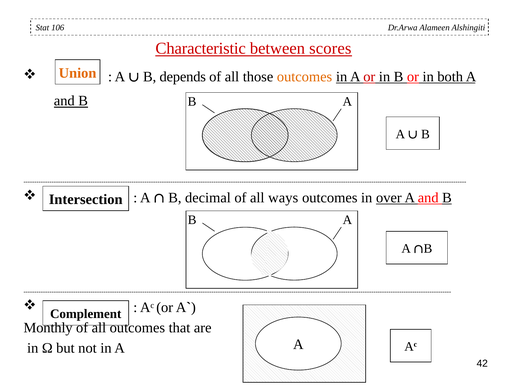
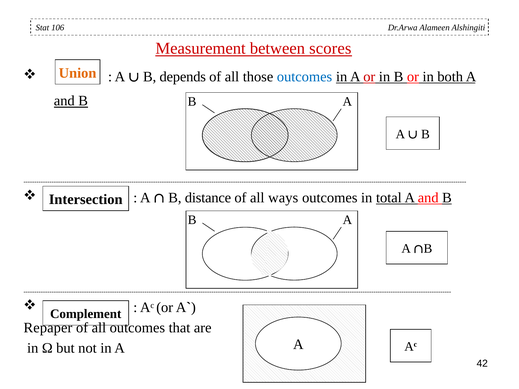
Characteristic: Characteristic -> Measurement
outcomes at (305, 77) colour: orange -> blue
decimal: decimal -> distance
over: over -> total
Monthly: Monthly -> Repaper
